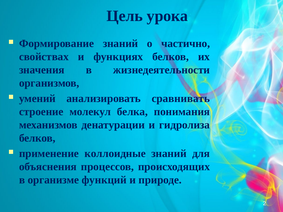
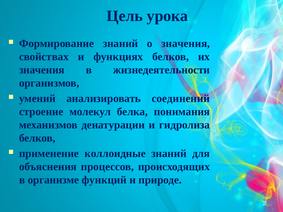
о частично: частично -> значения
сравнивать: сравнивать -> соединений
